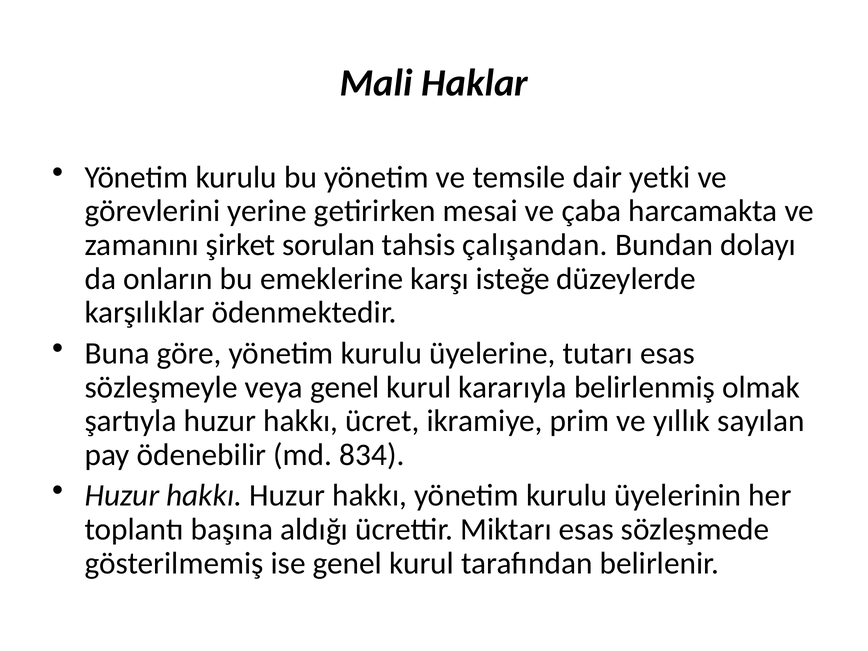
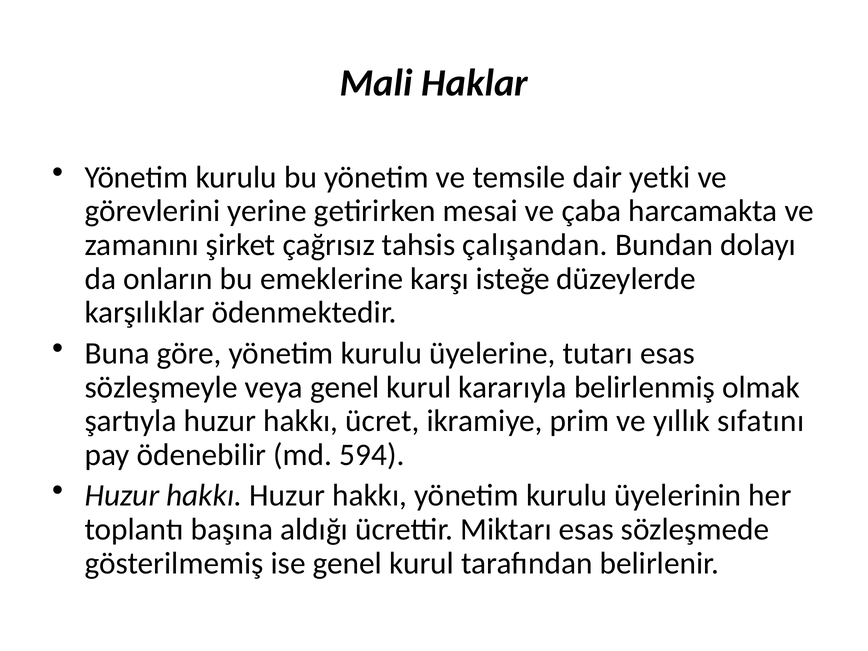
sorulan: sorulan -> çağrısız
sayılan: sayılan -> sıfatını
834: 834 -> 594
